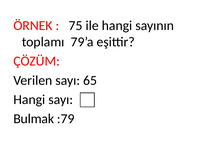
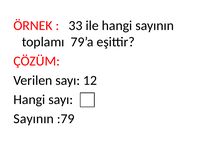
75: 75 -> 33
65: 65 -> 12
Bulmak at (34, 119): Bulmak -> Sayının
